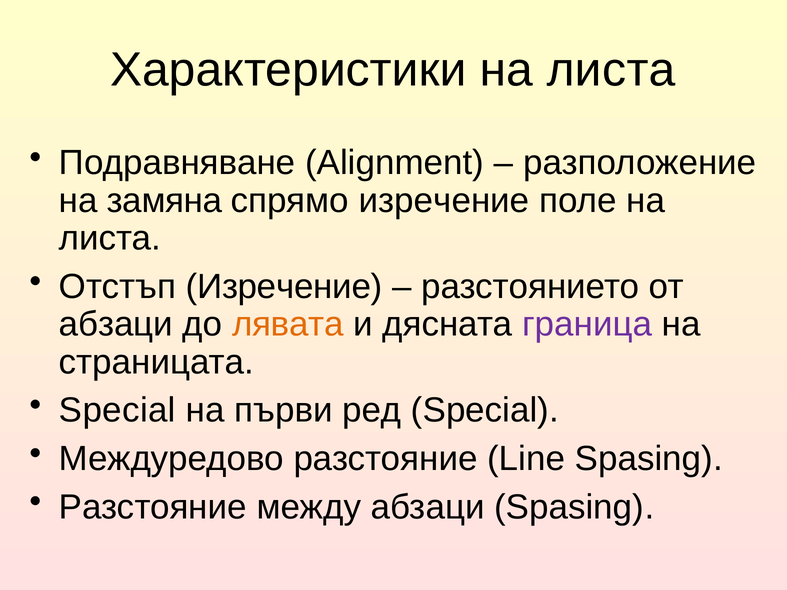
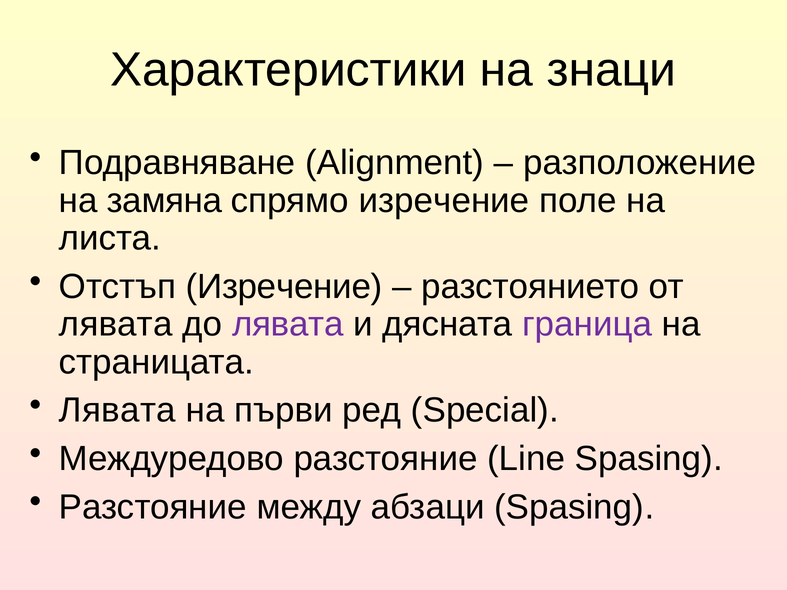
Характеристики на листа: листа -> знаци
абзаци at (116, 325): абзаци -> лявата
лявата at (288, 325) colour: orange -> purple
Special at (117, 411): Special -> Лявата
